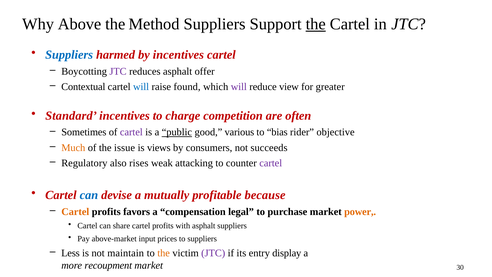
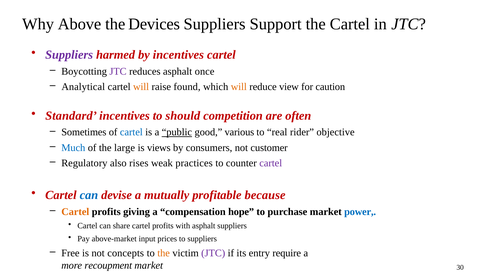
Method: Method -> Devices
the at (316, 24) underline: present -> none
Suppliers at (69, 55) colour: blue -> purple
offer: offer -> once
Contextual: Contextual -> Analytical
will at (141, 87) colour: blue -> orange
will at (239, 87) colour: purple -> orange
greater: greater -> caution
charge: charge -> should
cartel at (131, 132) colour: purple -> blue
bias: bias -> real
Much colour: orange -> blue
issue: issue -> large
succeeds: succeeds -> customer
attacking: attacking -> practices
favors: favors -> giving
legal: legal -> hope
power colour: orange -> blue
Less: Less -> Free
maintain: maintain -> concepts
display: display -> require
